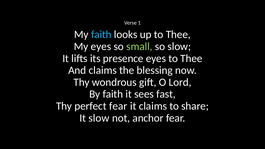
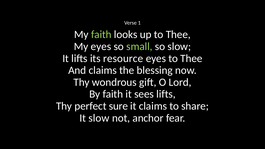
faith at (101, 35) colour: light blue -> light green
presence: presence -> resource
sees fast: fast -> lifts
perfect fear: fear -> sure
